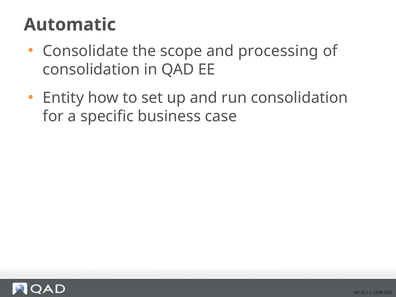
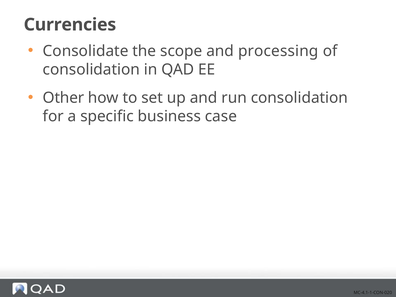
Automatic: Automatic -> Currencies
Entity: Entity -> Other
